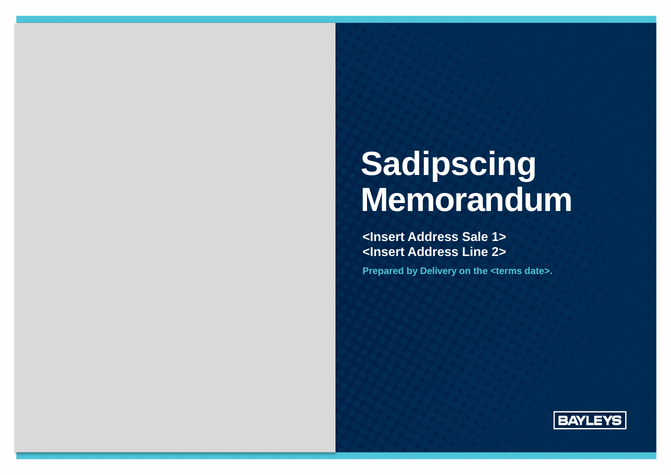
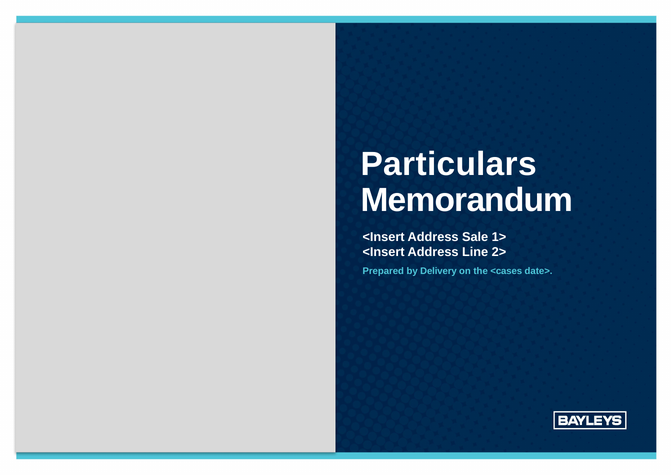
Sadipscing: Sadipscing -> Particulars
<terms: <terms -> <cases
